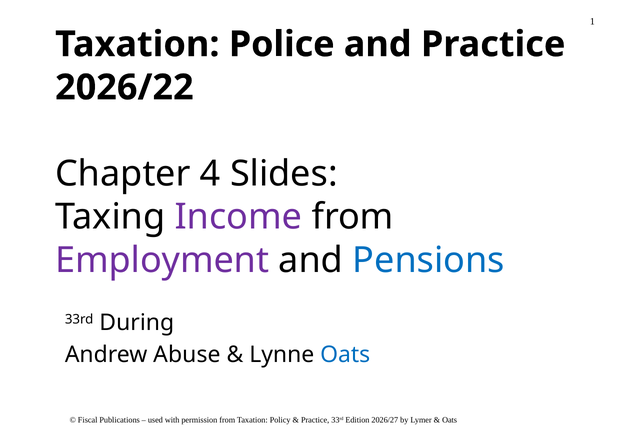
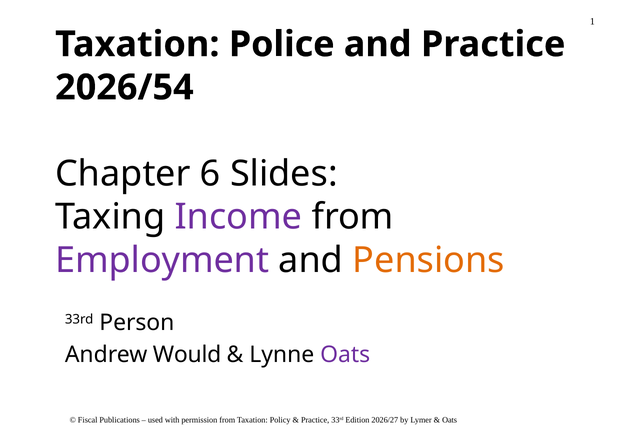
2026/22: 2026/22 -> 2026/54
4: 4 -> 6
Pensions colour: blue -> orange
During: During -> Person
Abuse: Abuse -> Would
Oats at (345, 355) colour: blue -> purple
